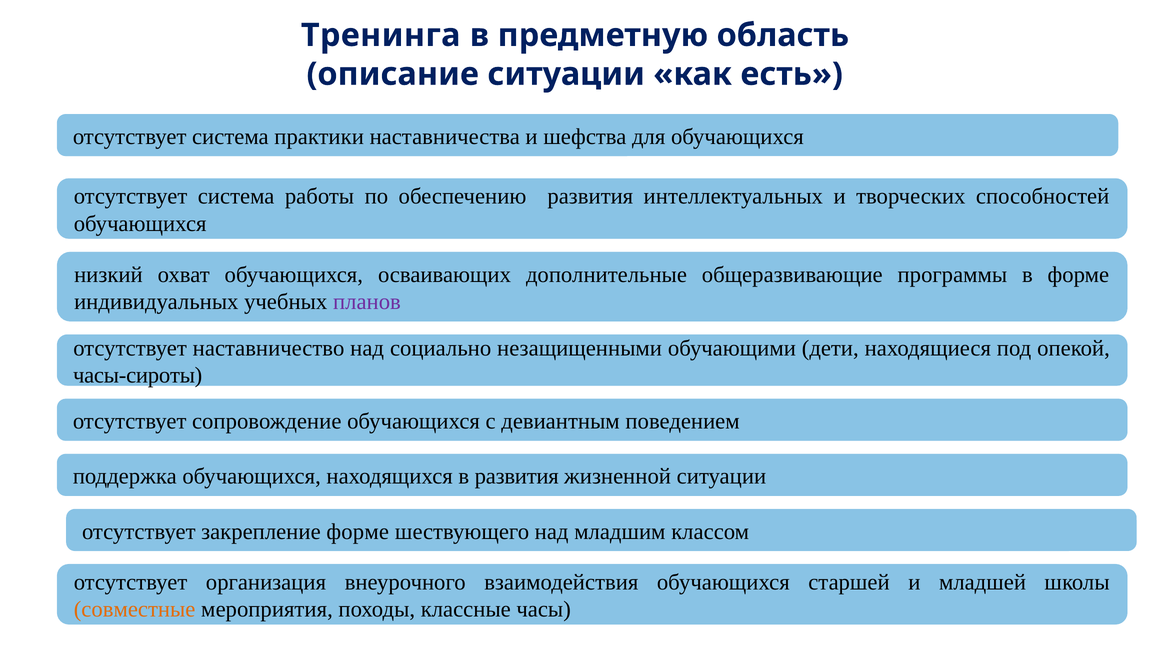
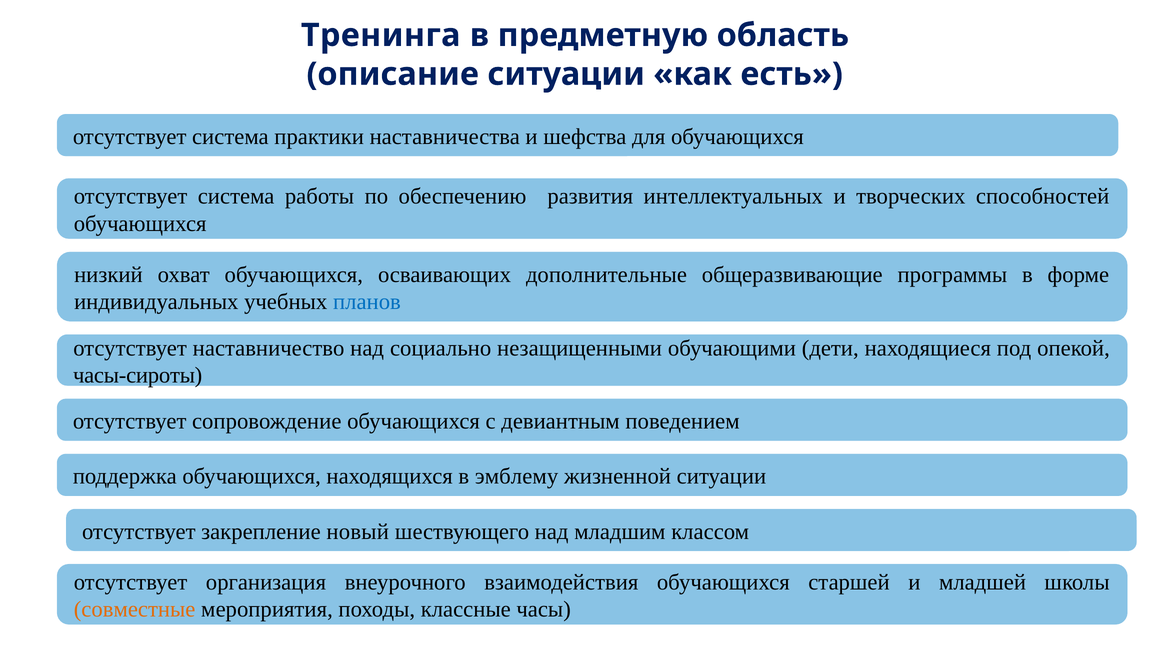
планов colour: purple -> blue
в развития: развития -> эмблему
закрепление форме: форме -> новый
